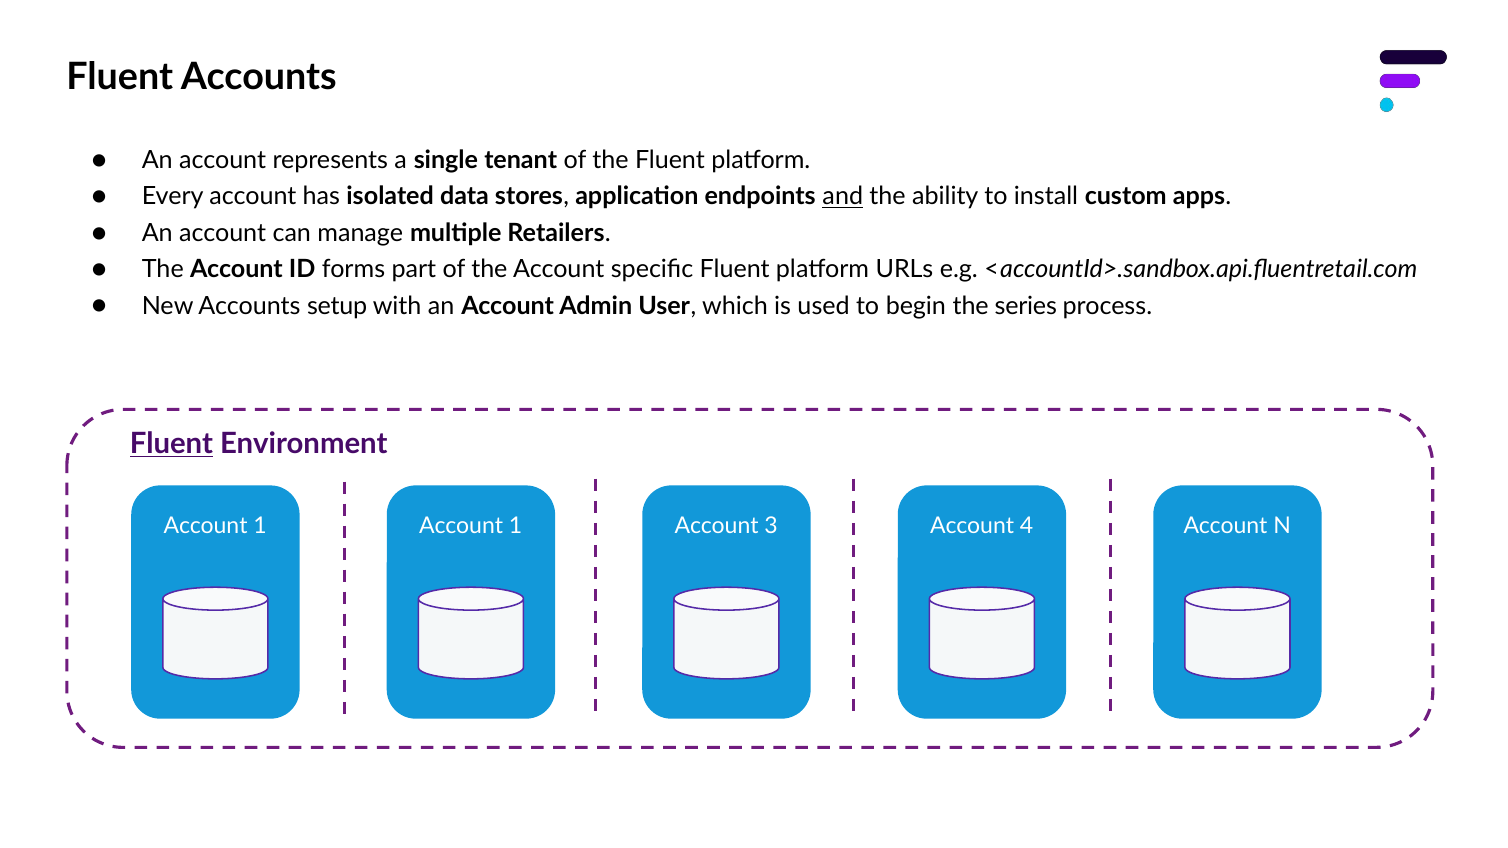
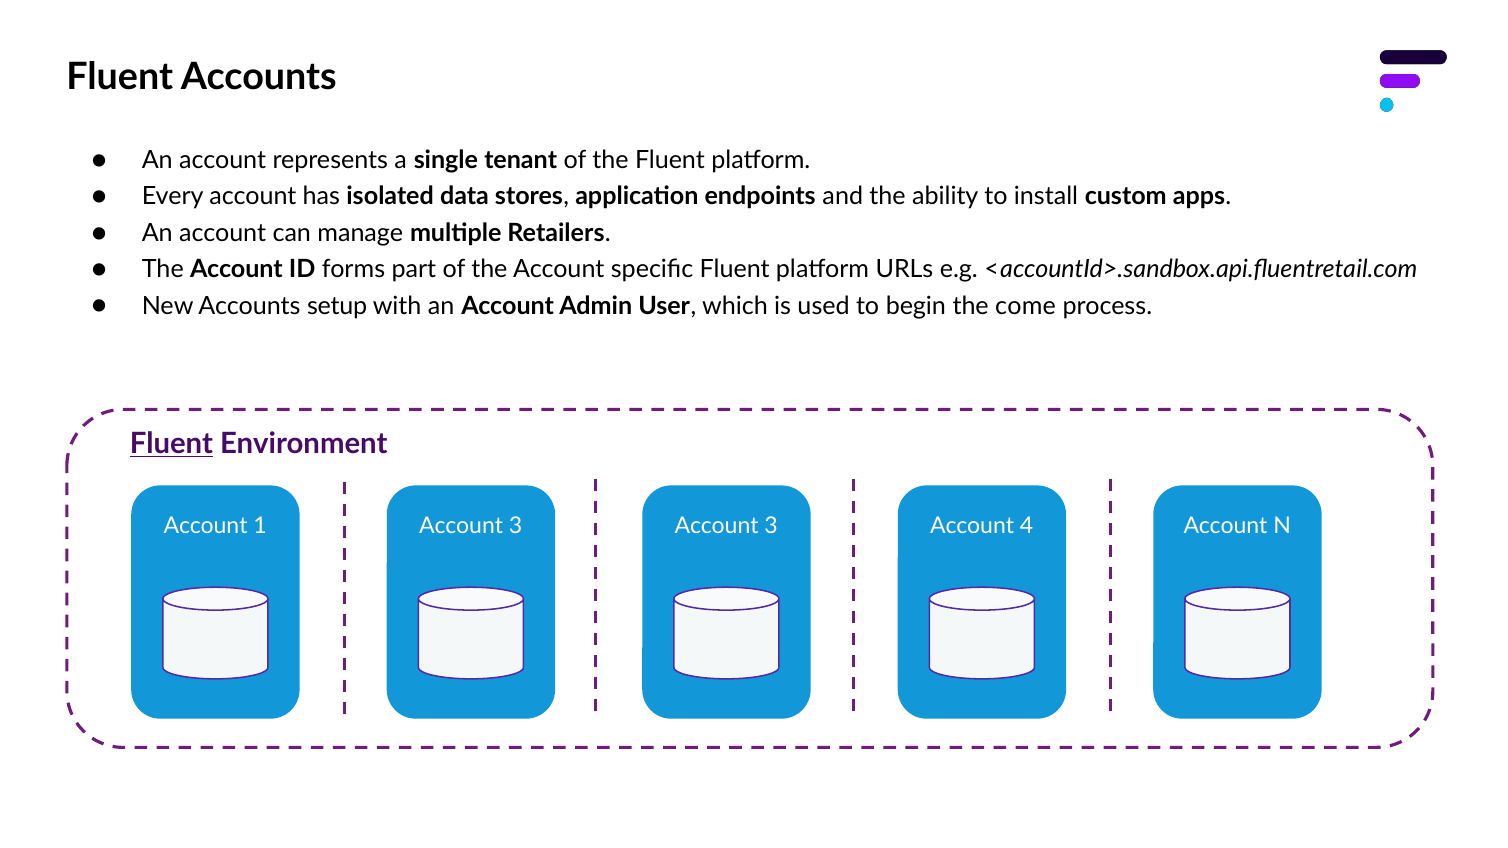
and underline: present -> none
series: series -> come
1 Account 1: 1 -> 3
